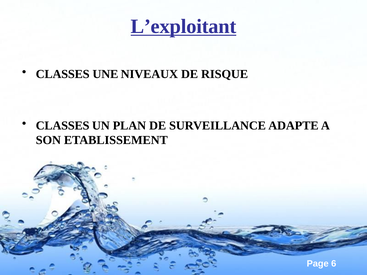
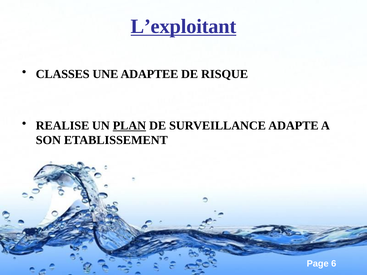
NIVEAUX: NIVEAUX -> ADAPTEE
CLASSES at (63, 126): CLASSES -> REALISE
PLAN underline: none -> present
